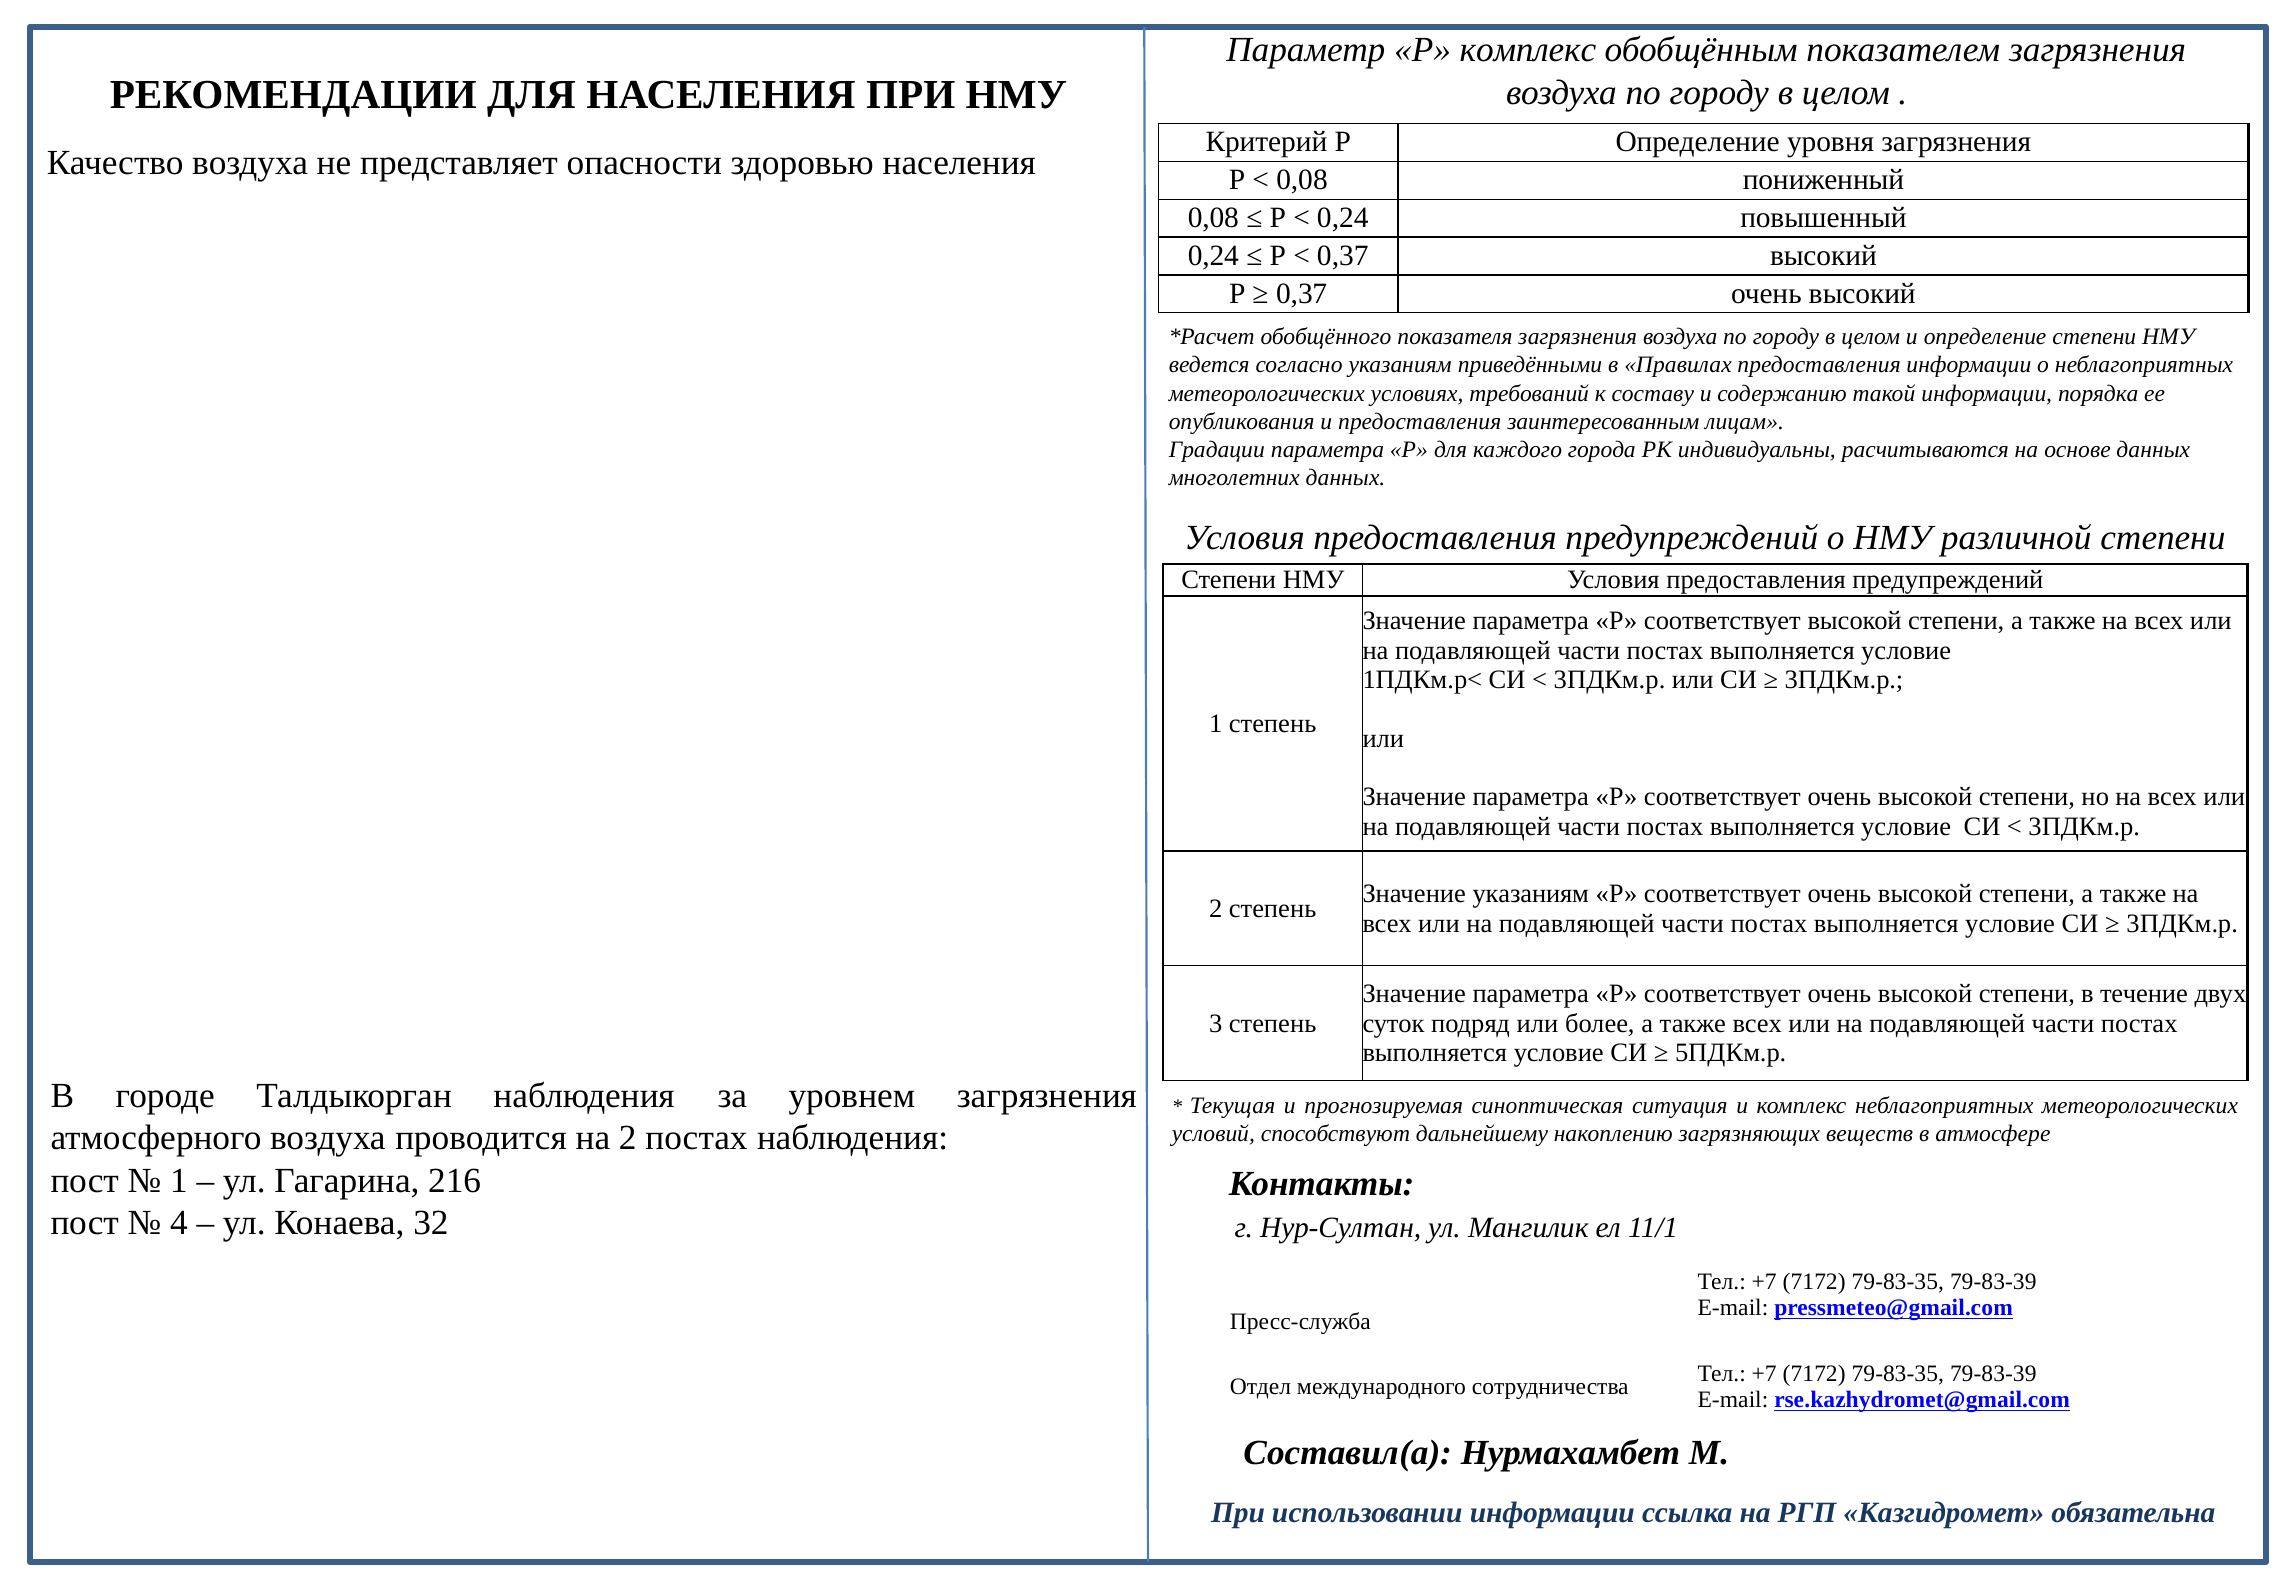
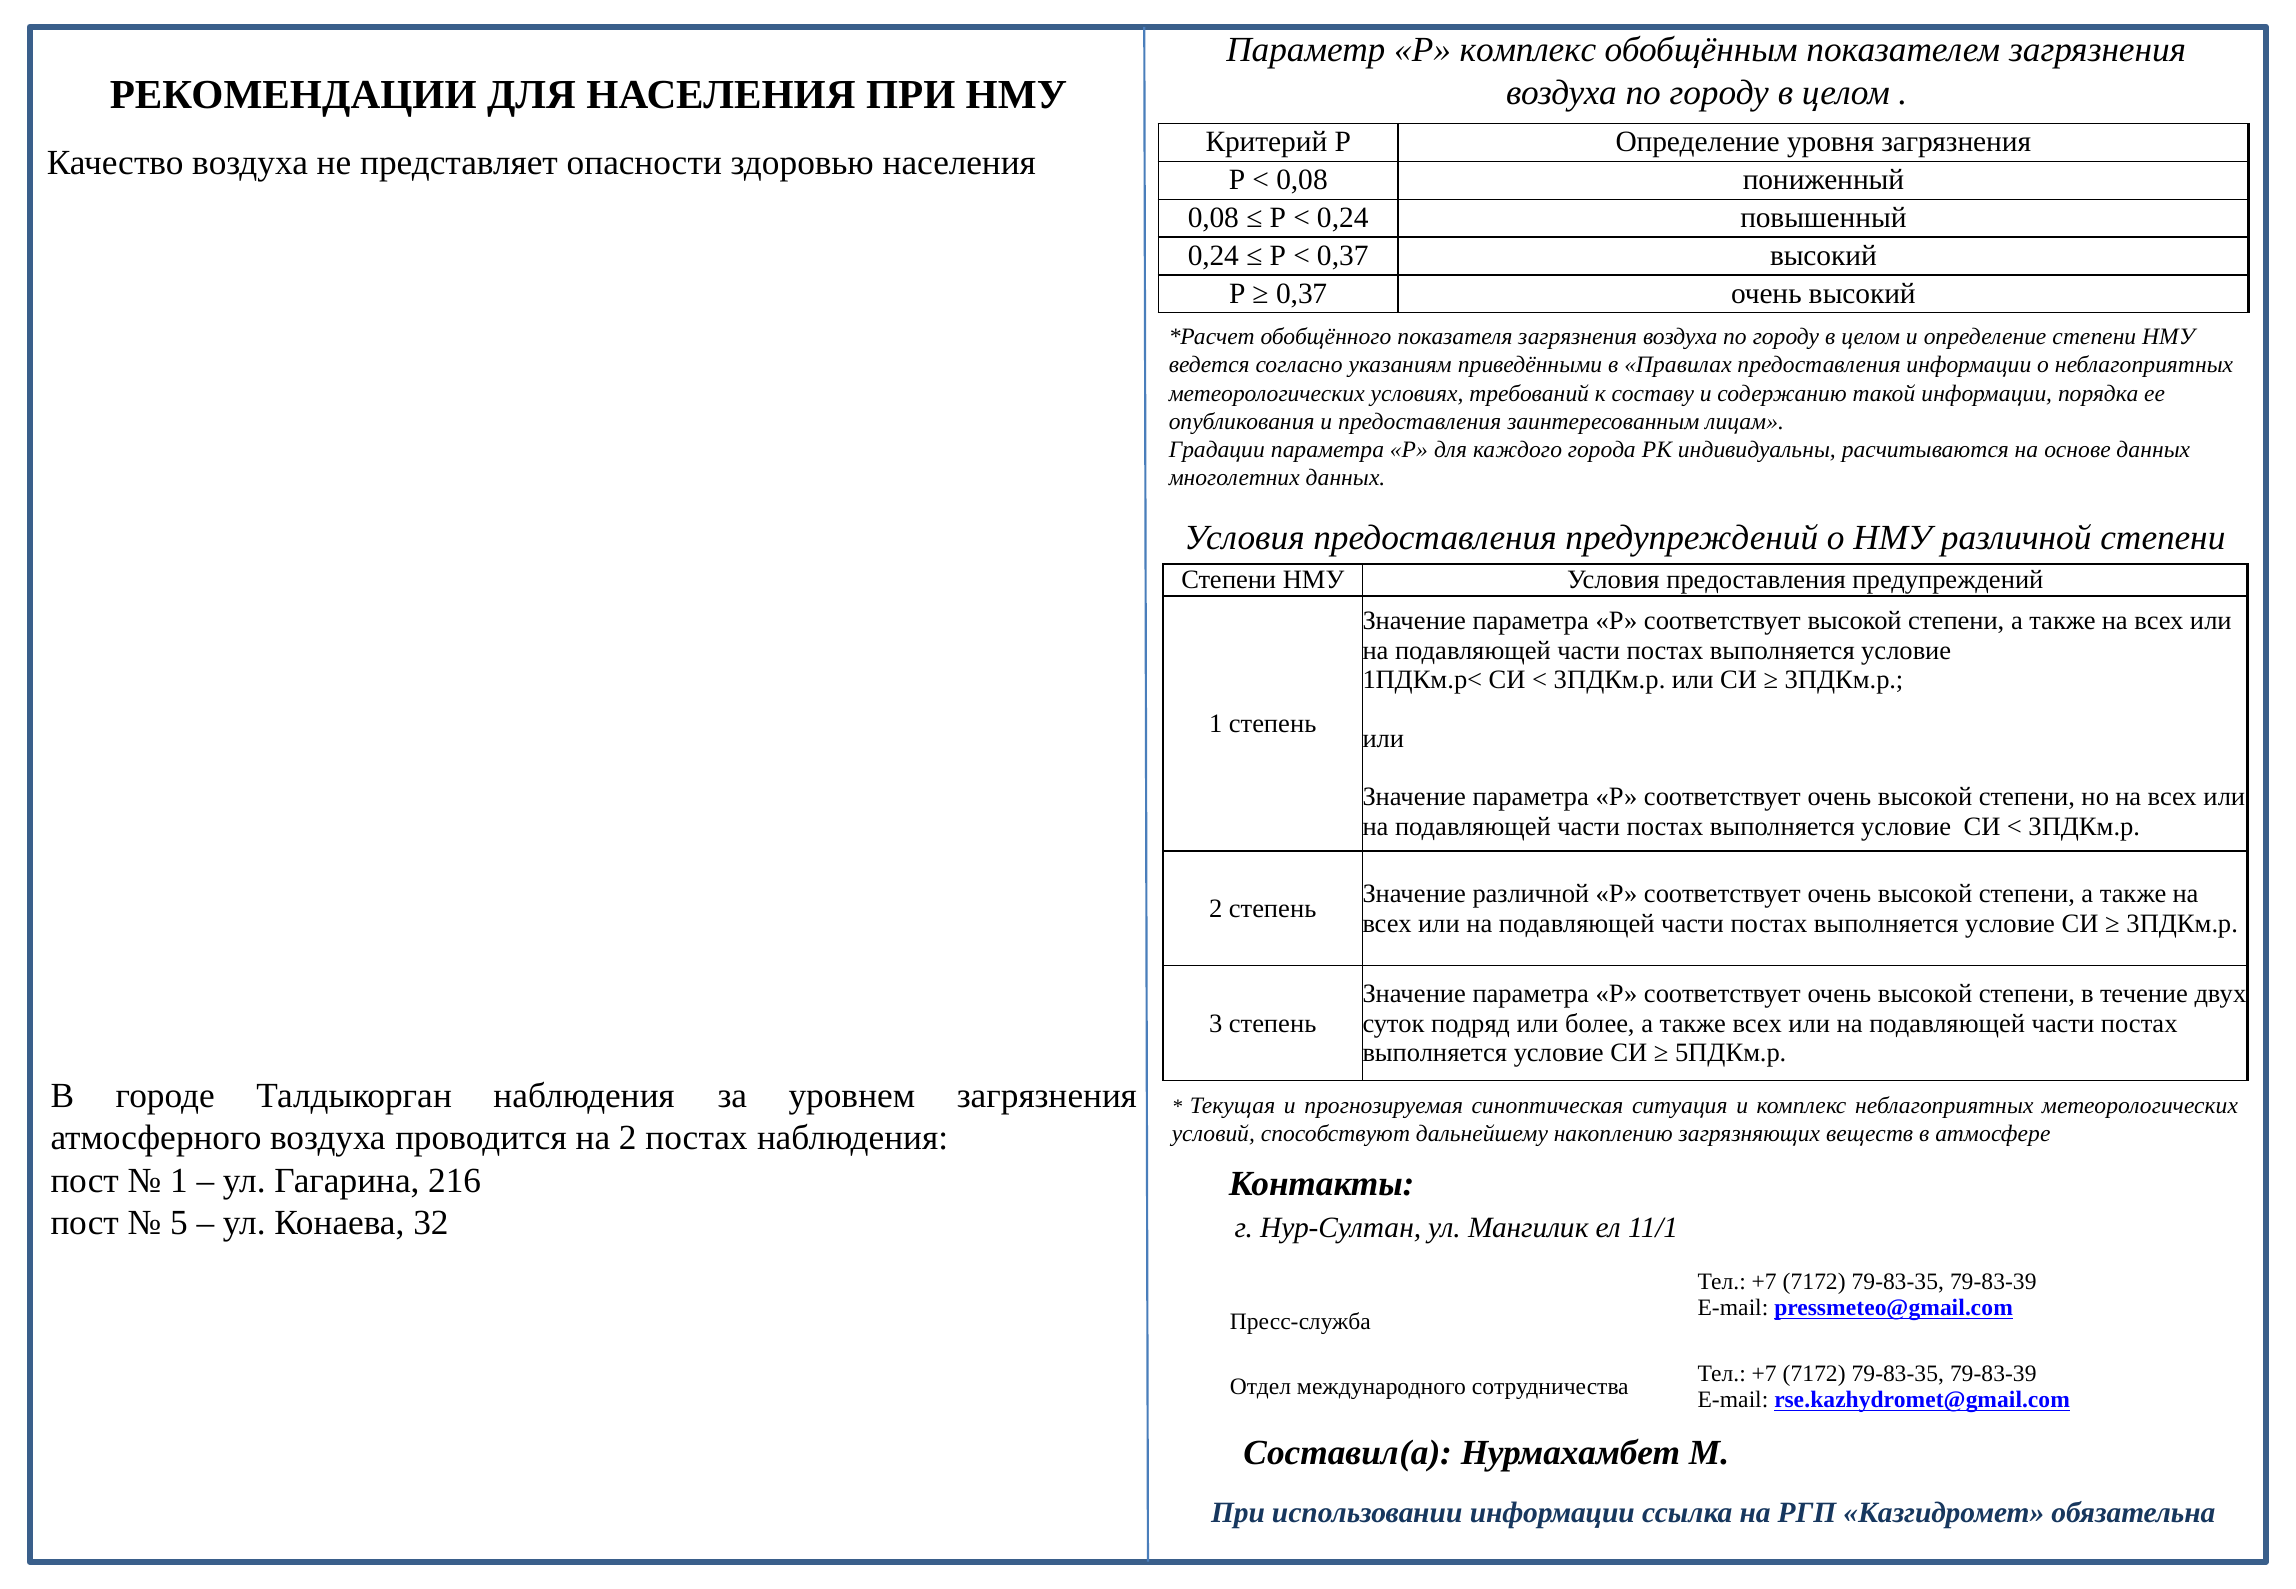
Значение указаниям: указаниям -> различной
4: 4 -> 5
